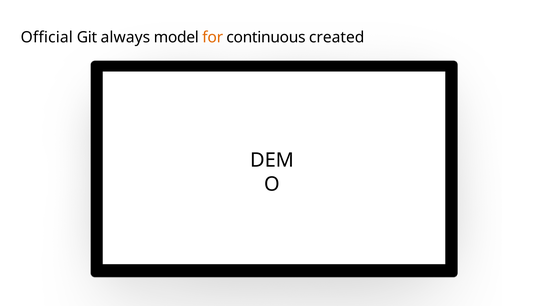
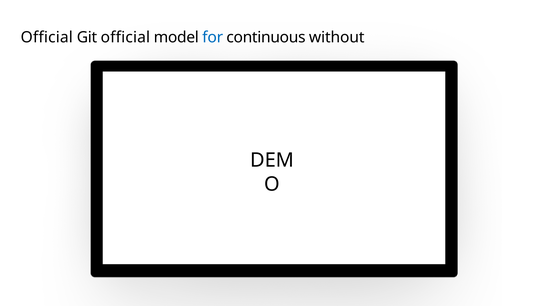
Git always: always -> official
for colour: orange -> blue
created: created -> without
